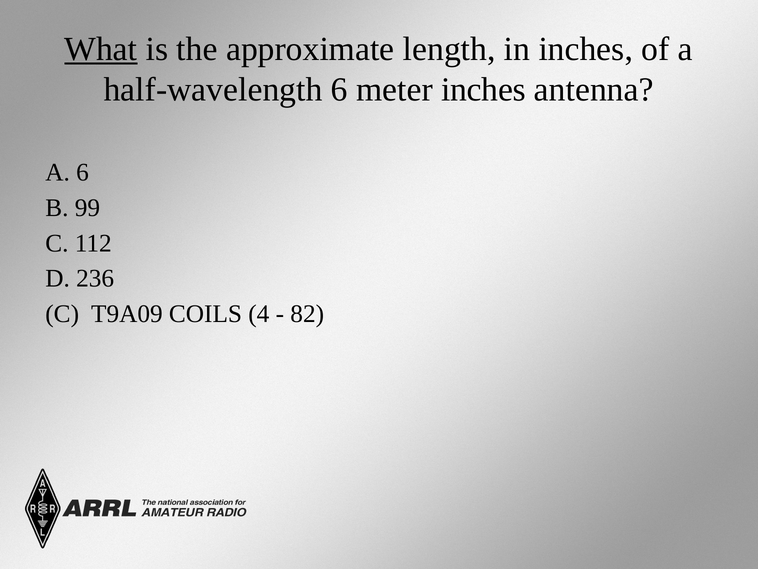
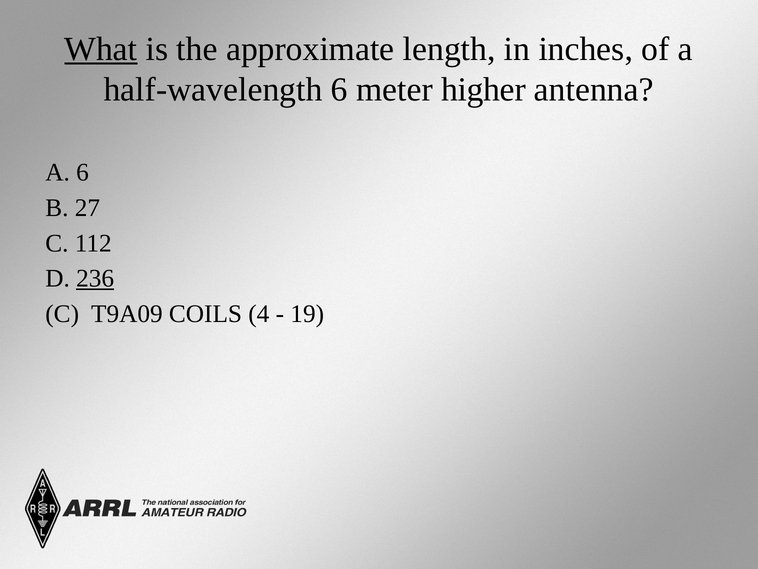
meter inches: inches -> higher
99: 99 -> 27
236 underline: none -> present
82: 82 -> 19
